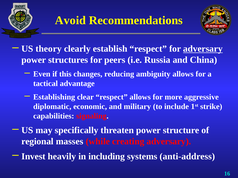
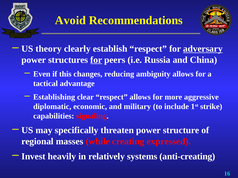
for at (96, 60) underline: none -> present
creating adversary: adversary -> expressed
including: including -> relatively
anti-address: anti-address -> anti-creating
